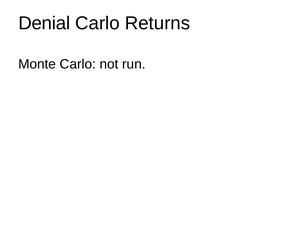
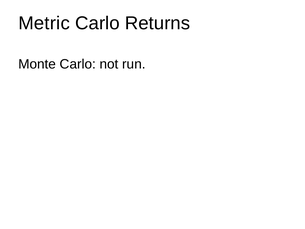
Denial: Denial -> Metric
